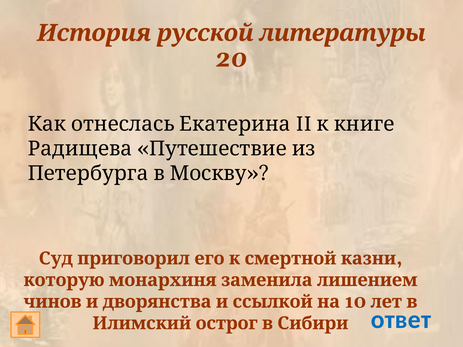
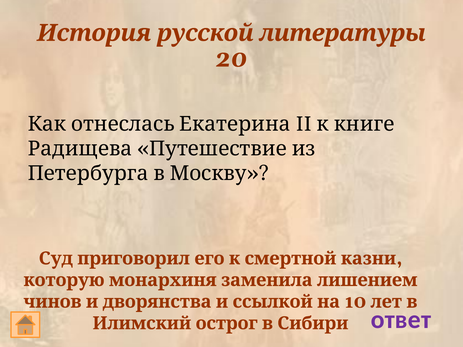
ответ colour: blue -> purple
